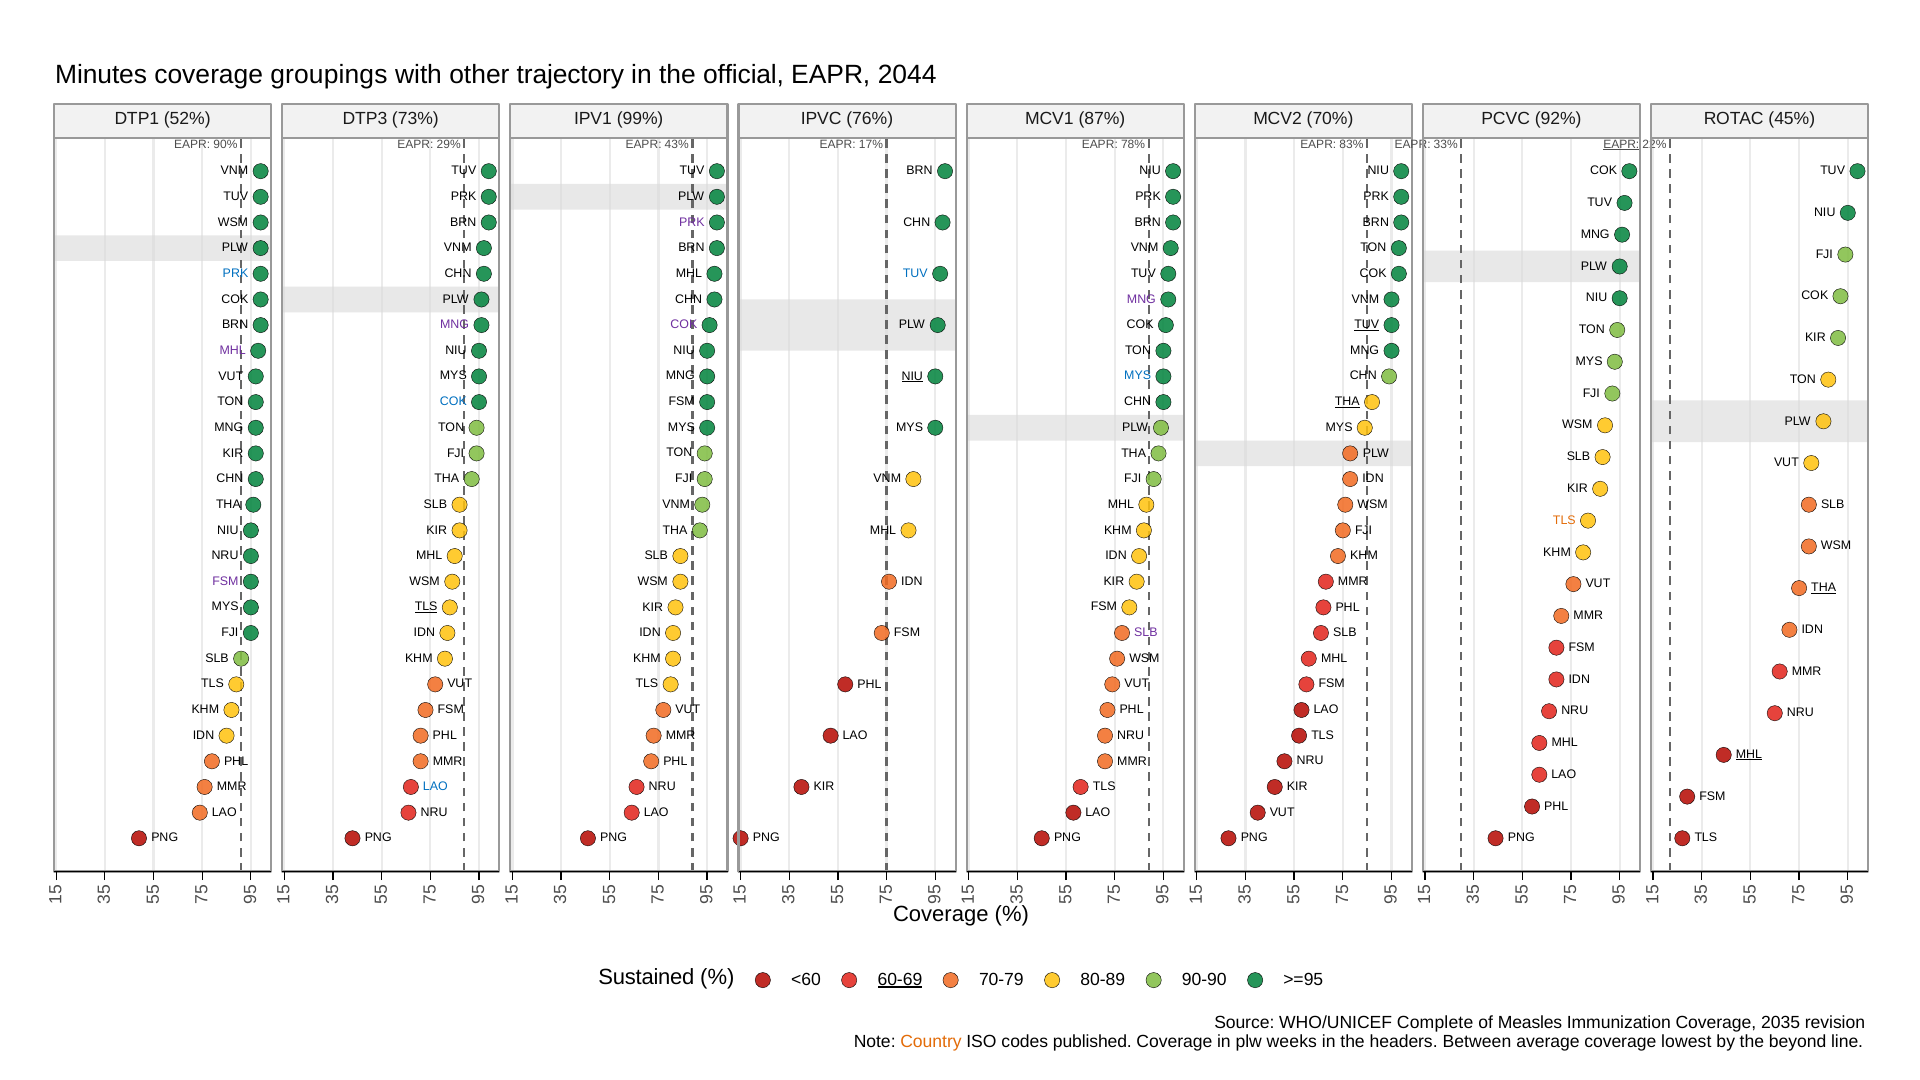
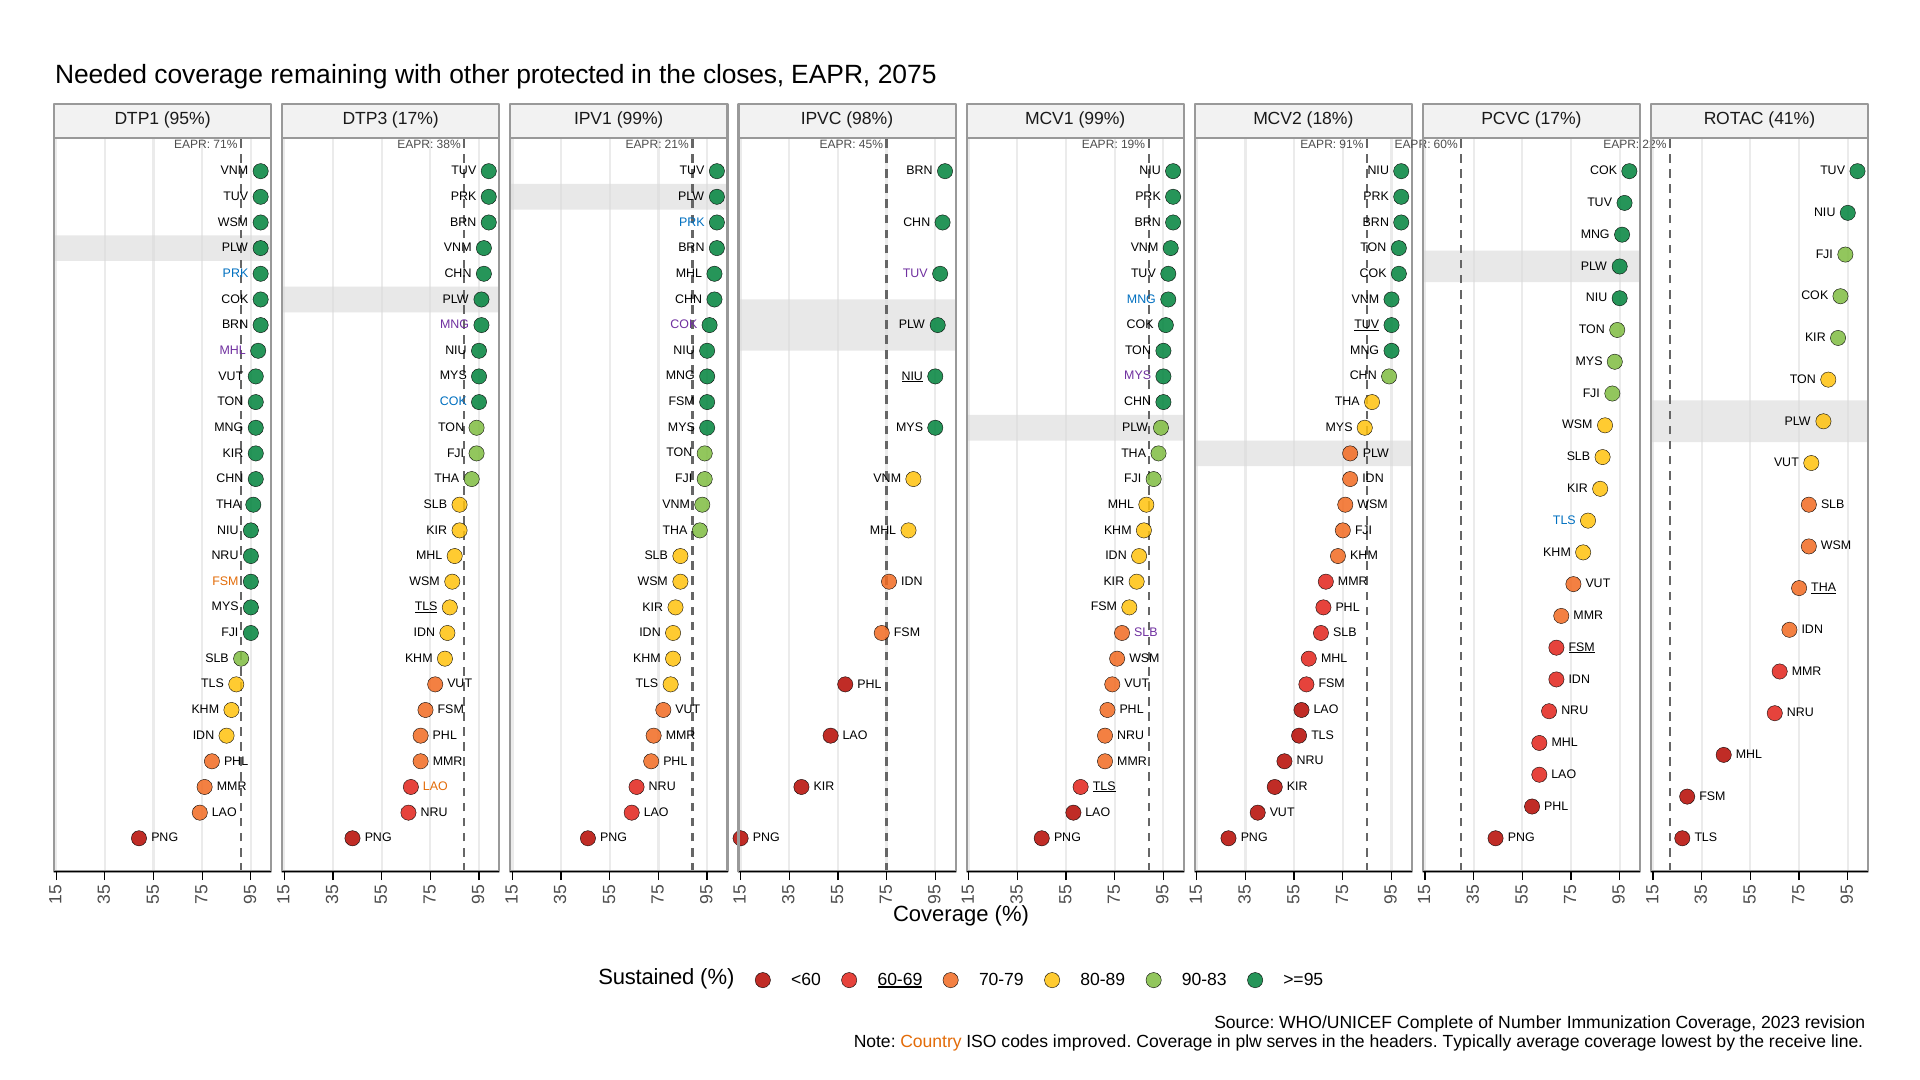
Minutes: Minutes -> Needed
groupings: groupings -> remaining
trajectory: trajectory -> protected
official: official -> closes
2044: 2044 -> 2075
52%: 52% -> 95%
DTP3 73%: 73% -> 17%
76%: 76% -> 98%
MCV1 87%: 87% -> 99%
70%: 70% -> 18%
PCVC 92%: 92% -> 17%
45%: 45% -> 41%
90%: 90% -> 71%
29%: 29% -> 38%
43%: 43% -> 21%
17%: 17% -> 45%
78%: 78% -> 19%
83%: 83% -> 91%
33%: 33% -> 60%
EAPR at (1621, 144) underline: present -> none
PRK at (692, 222) colour: purple -> blue
TUV at (915, 273) colour: blue -> purple
MNG at (1141, 299) colour: purple -> blue
MYS at (1138, 376) colour: blue -> purple
THA at (1347, 402) underline: present -> none
TLS at (1564, 520) colour: orange -> blue
FSM at (225, 581) colour: purple -> orange
FSM at (1582, 647) underline: none -> present
MHL at (1749, 755) underline: present -> none
LAO at (435, 786) colour: blue -> orange
TLS at (1104, 786) underline: none -> present
90-90: 90-90 -> 90-83
Measles: Measles -> Number
2035: 2035 -> 2023
published: published -> improved
weeks: weeks -> serves
Between: Between -> Typically
beyond: beyond -> receive
